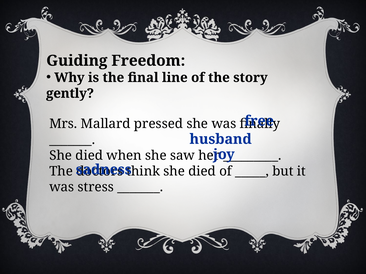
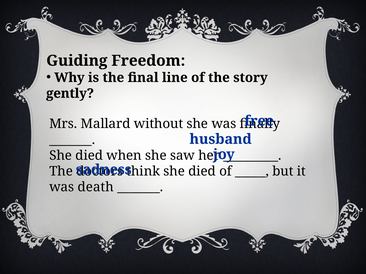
pressed: pressed -> without
stress: stress -> death
